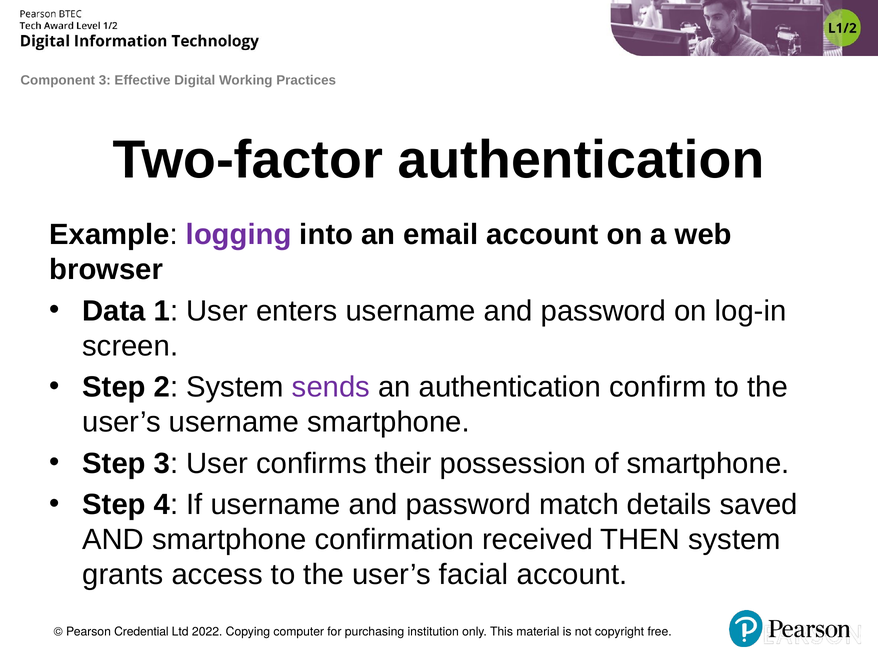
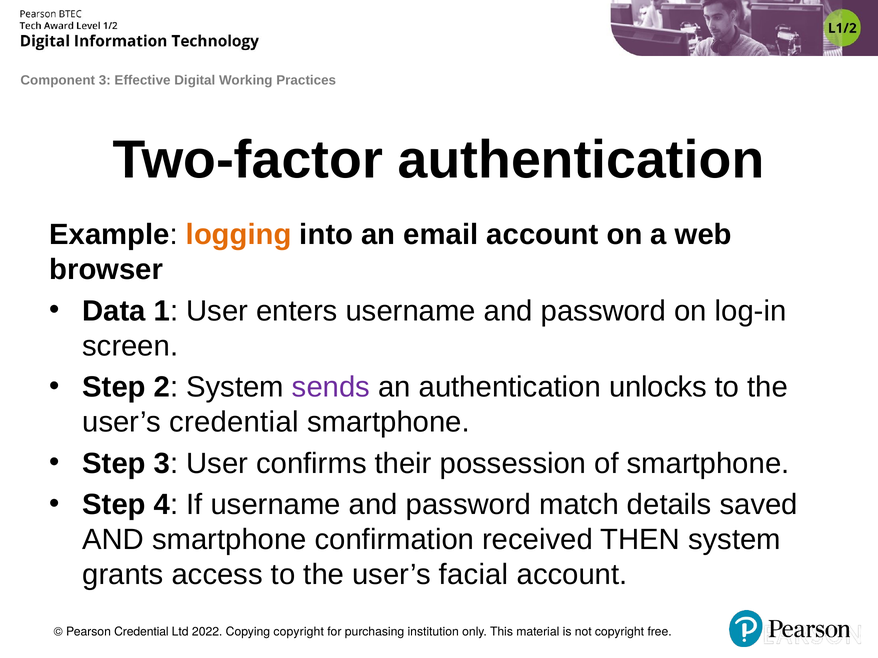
logging colour: purple -> orange
confirm: confirm -> unlocks
user’s username: username -> credential
Copying computer: computer -> copyright
